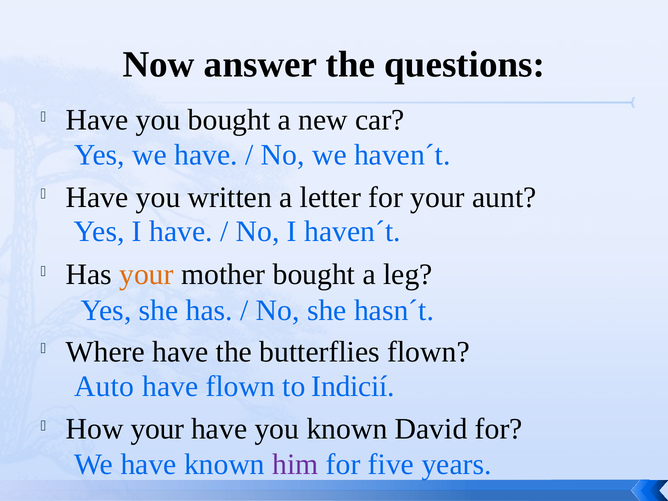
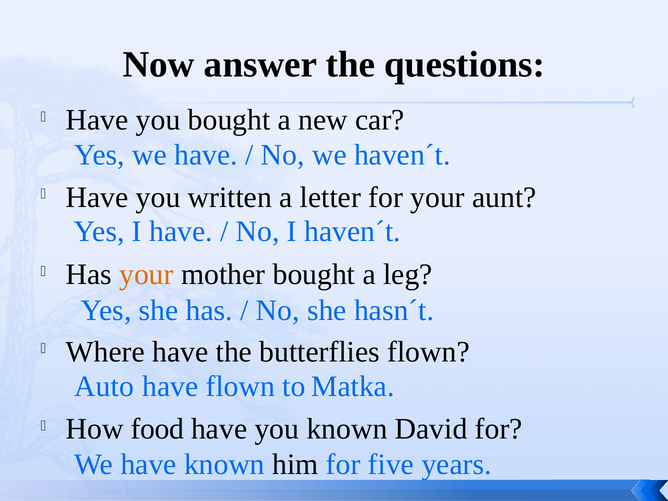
Indicií: Indicií -> Matka
How your: your -> food
him colour: purple -> black
